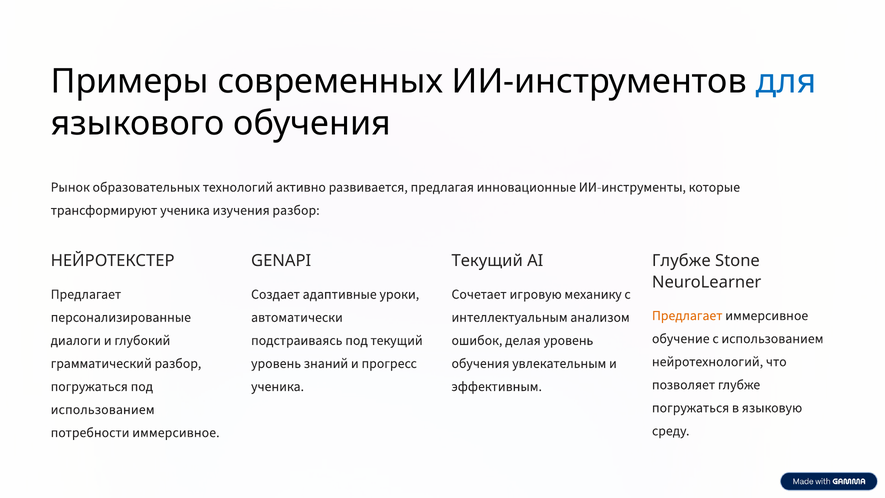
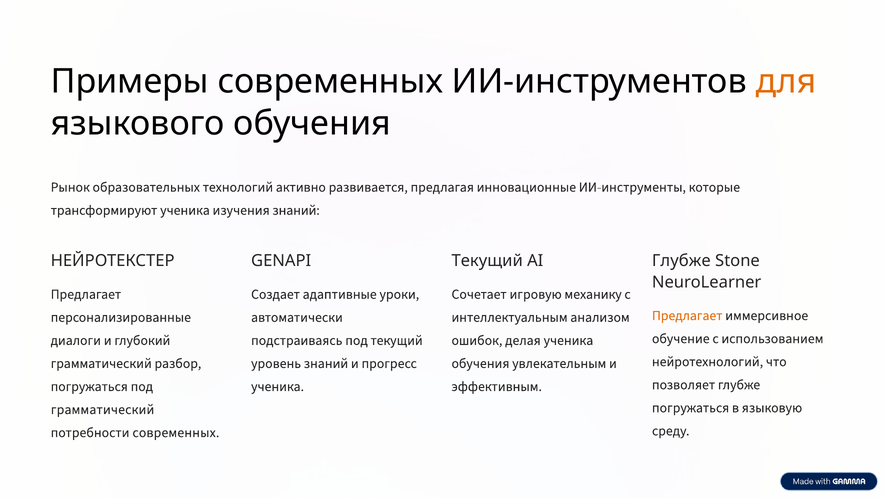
для colour: blue -> orange
изучения разбор: разбор -> знаний
делая уровень: уровень -> ученика
использованием at (103, 409): использованием -> грамматический
потребности иммерсивное: иммерсивное -> современных
